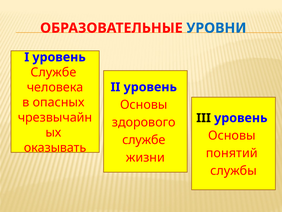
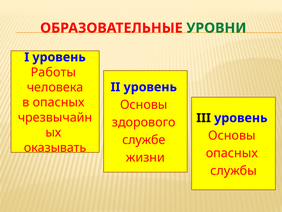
УРОВНИ colour: blue -> green
Службе at (53, 72): Службе -> Работы
понятий at (232, 153): понятий -> опасных
